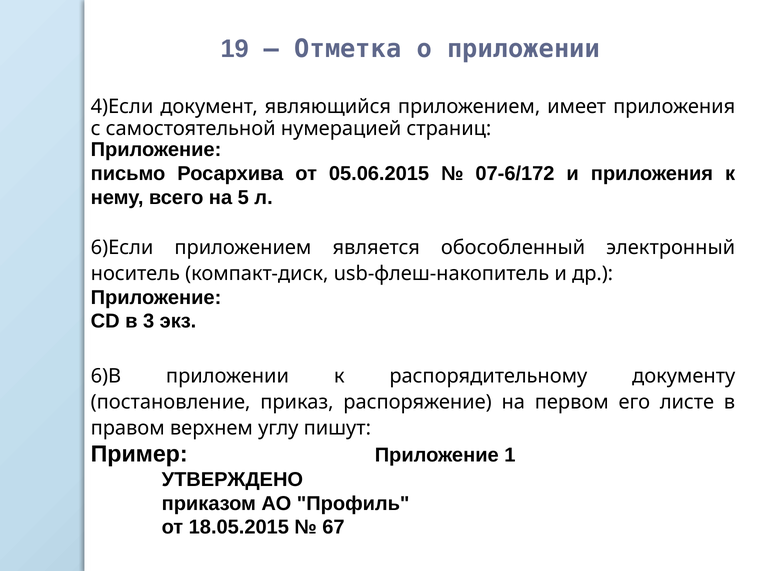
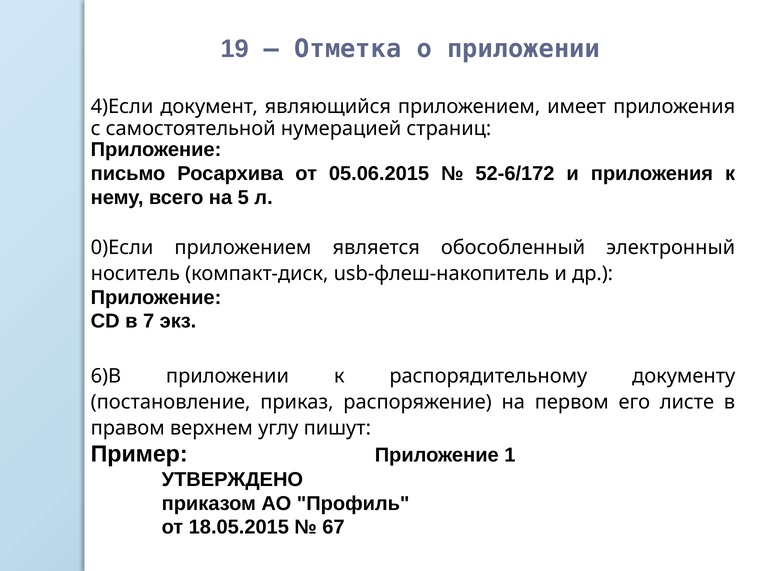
07-6/172: 07-6/172 -> 52-6/172
6)Если: 6)Если -> 0)Если
3: 3 -> 7
